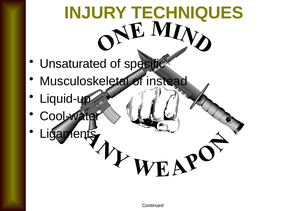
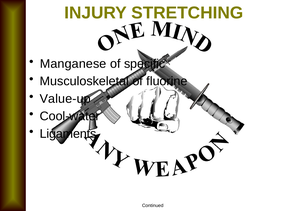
TECHNIQUES: TECHNIQUES -> STRETCHING
Unsaturated: Unsaturated -> Manganese
instead: instead -> fluorine
Liquid-up: Liquid-up -> Value-up
